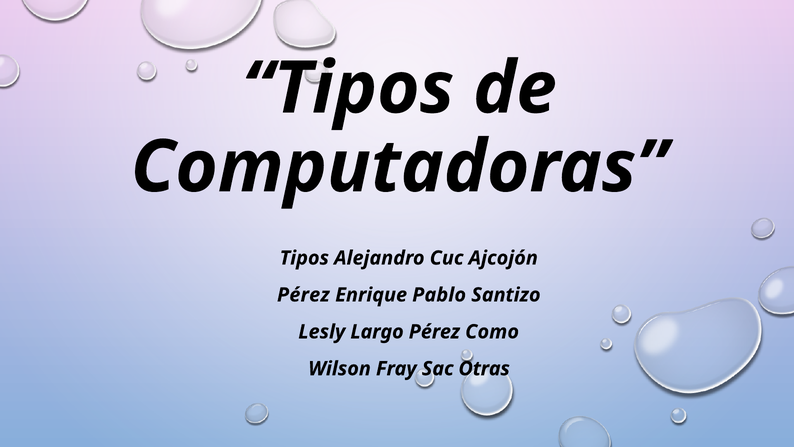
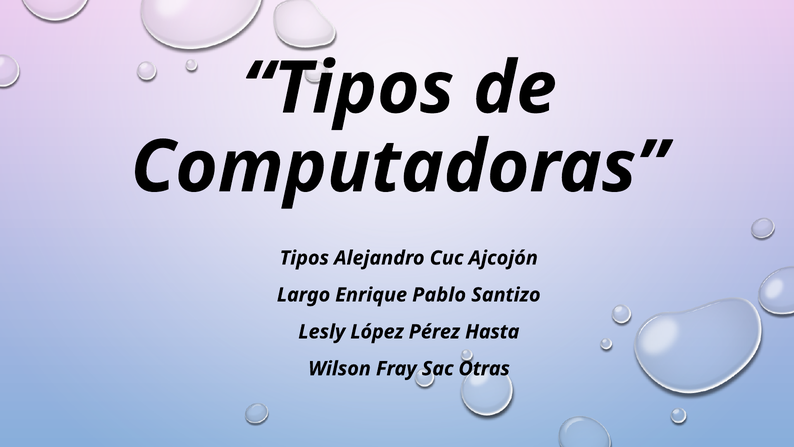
Pérez at (303, 295): Pérez -> Largo
Largo: Largo -> López
Como: Como -> Hasta
